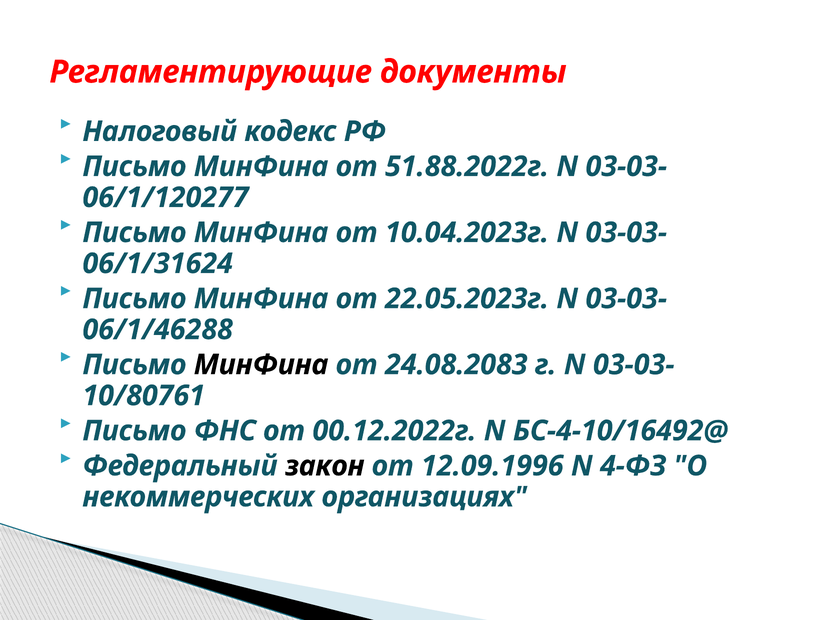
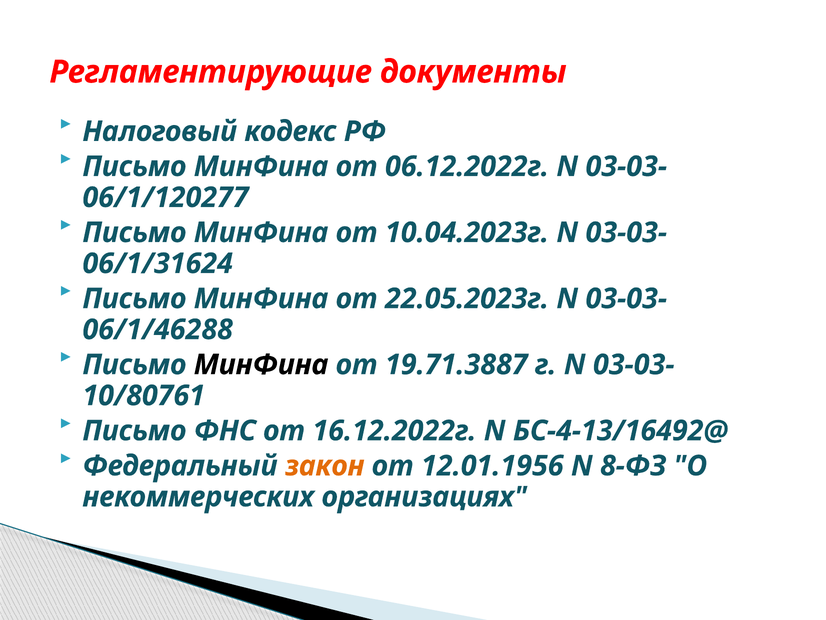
51.88.2022г: 51.88.2022г -> 06.12.2022г
24.08.2083: 24.08.2083 -> 19.71.3887
00.12.2022г: 00.12.2022г -> 16.12.2022г
БС-4-10/16492@: БС-4-10/16492@ -> БС-4-13/16492@
закон colour: black -> orange
12.09.1996: 12.09.1996 -> 12.01.1956
4-ФЗ: 4-ФЗ -> 8-ФЗ
